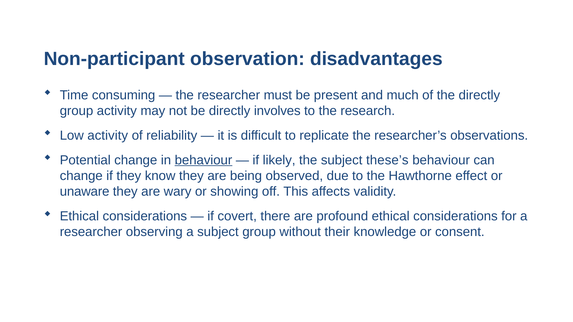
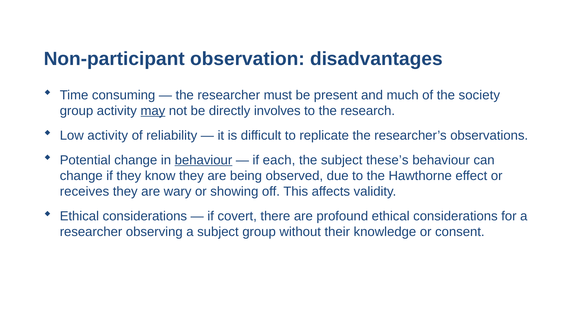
the directly: directly -> society
may underline: none -> present
likely: likely -> each
unaware: unaware -> receives
